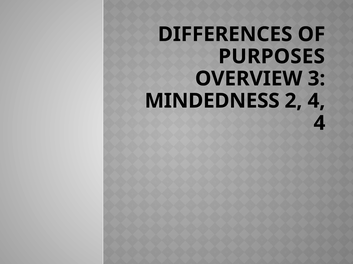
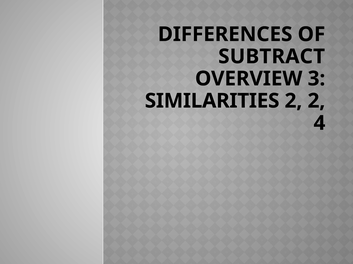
PURPOSES: PURPOSES -> SUBTRACT
MINDEDNESS: MINDEDNESS -> SIMILARITIES
2 4: 4 -> 2
